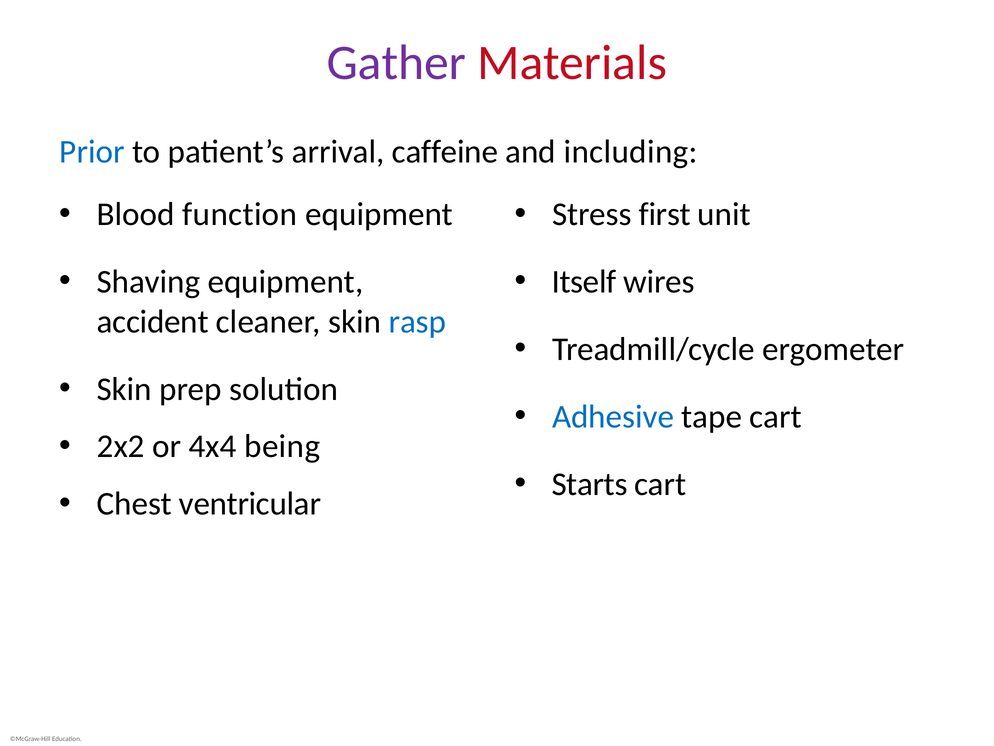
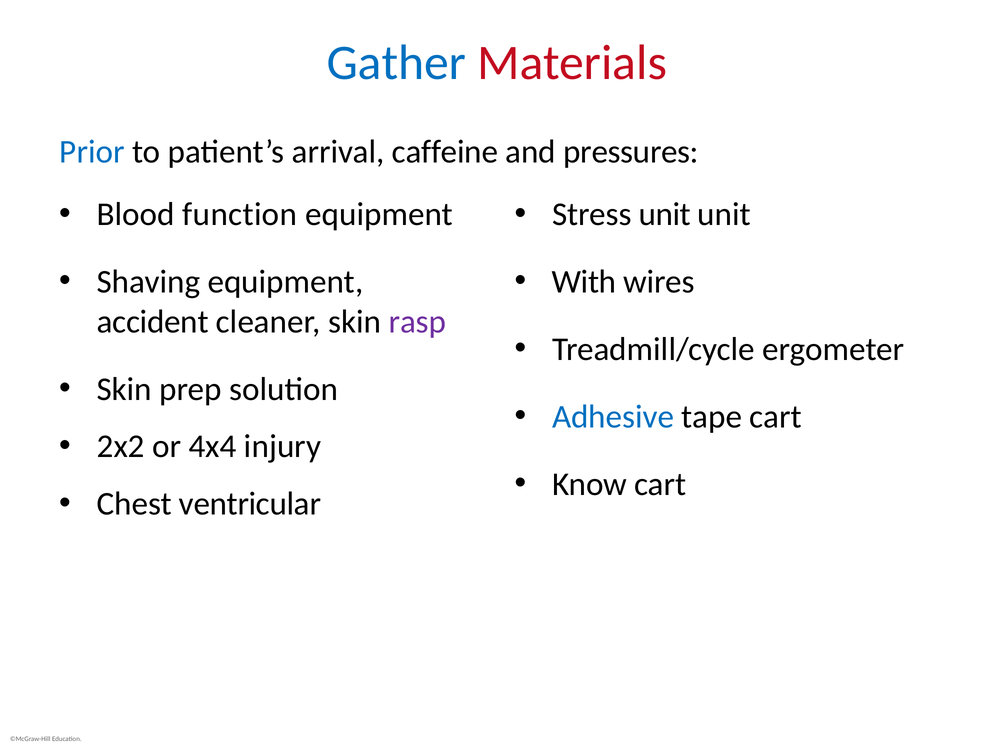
Gather colour: purple -> blue
including: including -> pressures
Stress first: first -> unit
Itself: Itself -> With
rasp colour: blue -> purple
being: being -> injury
Starts: Starts -> Know
